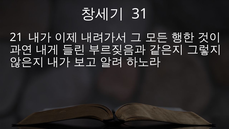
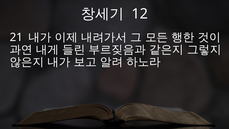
31: 31 -> 12
